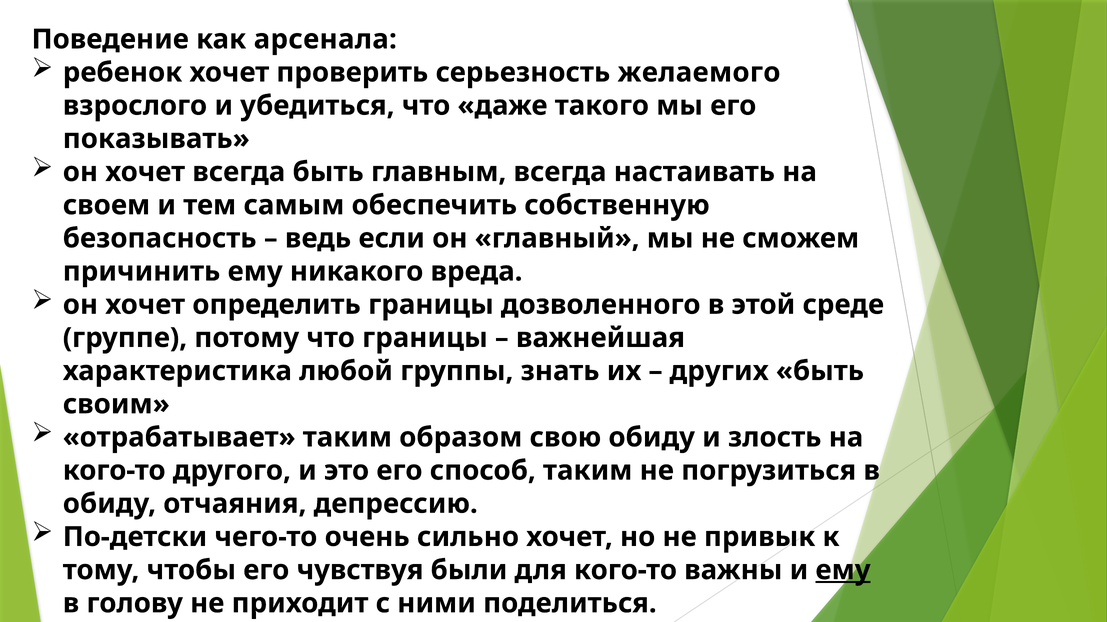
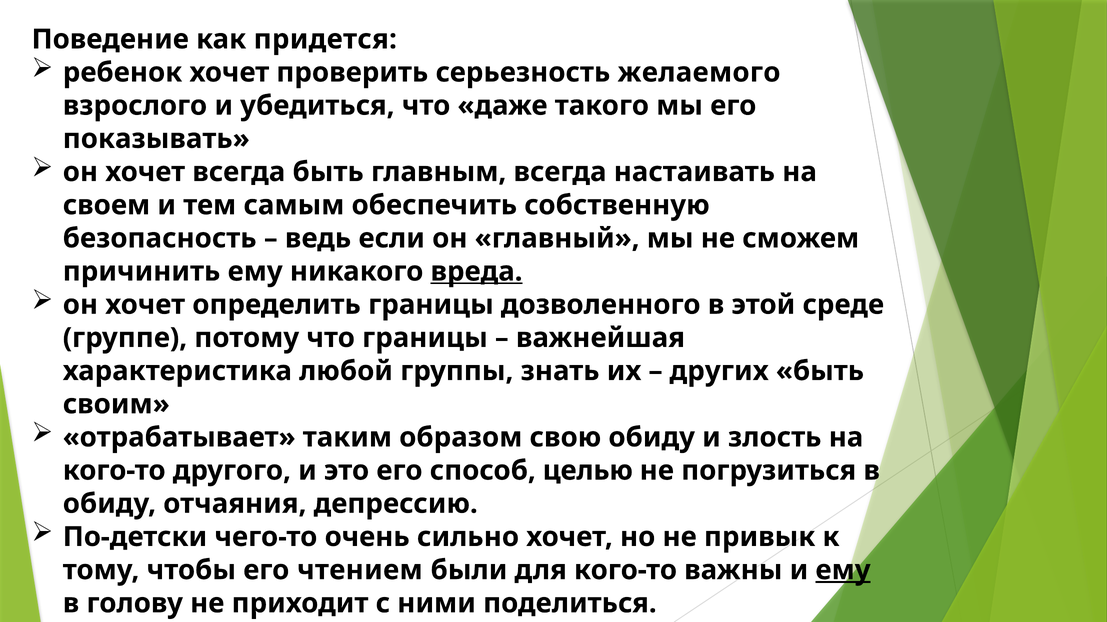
арсенала: арсенала -> придется
вреда underline: none -> present
способ таким: таким -> целью
чувствуя: чувствуя -> чтением
